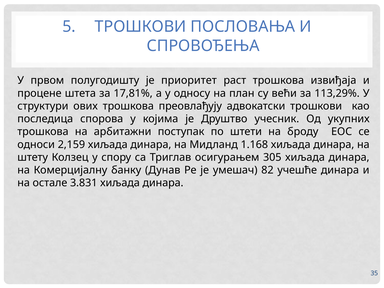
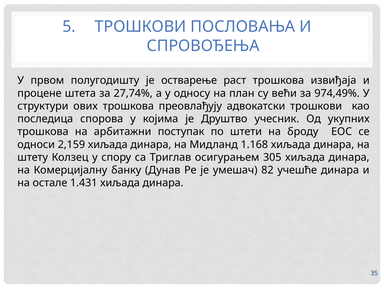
приоритет: приоритет -> oстварење
17,81%: 17,81% -> 27,74%
113,29%: 113,29% -> 974,49%
3.831: 3.831 -> 1.431
